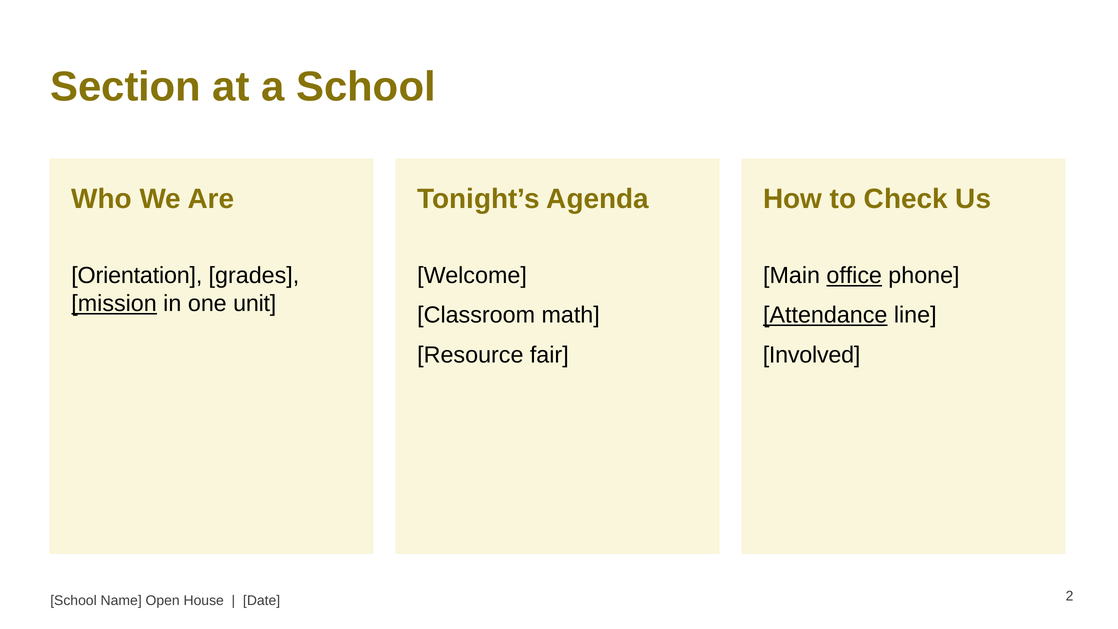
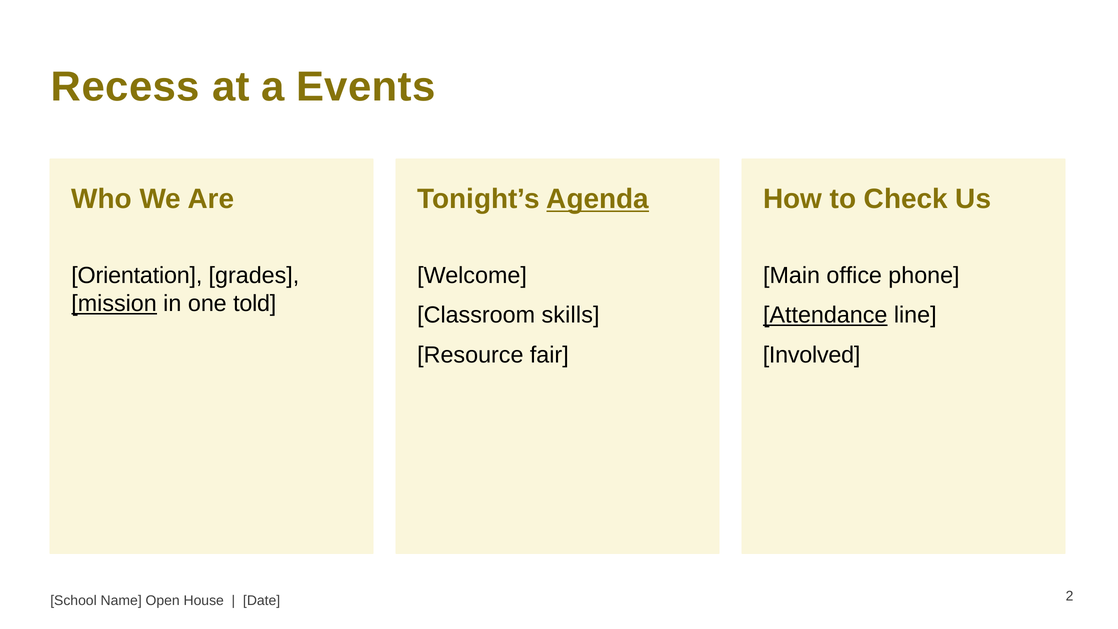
Section: Section -> Recess
a School: School -> Events
Agenda underline: none -> present
office underline: present -> none
unit: unit -> told
math: math -> skills
